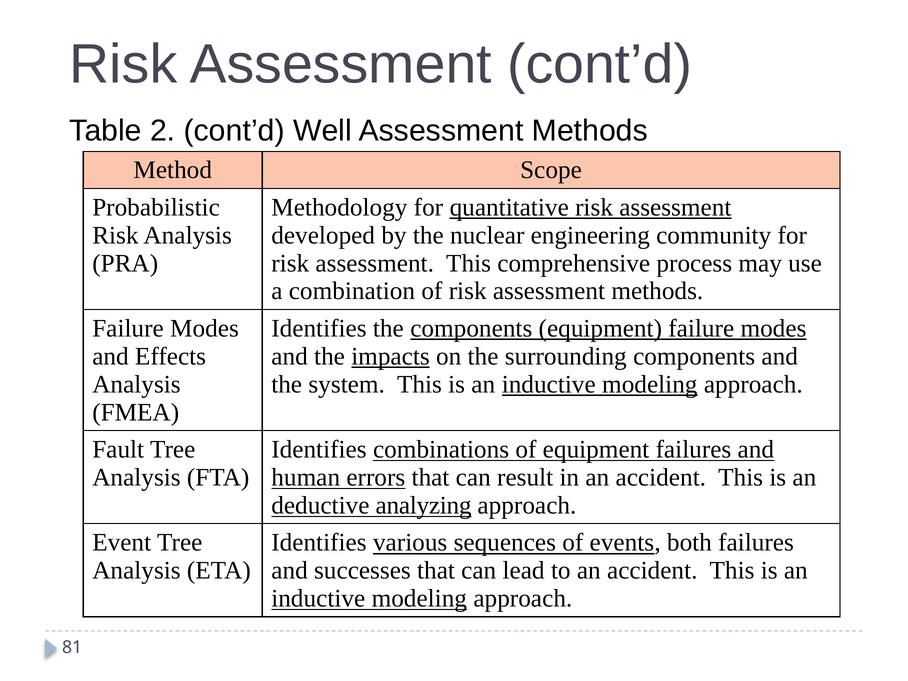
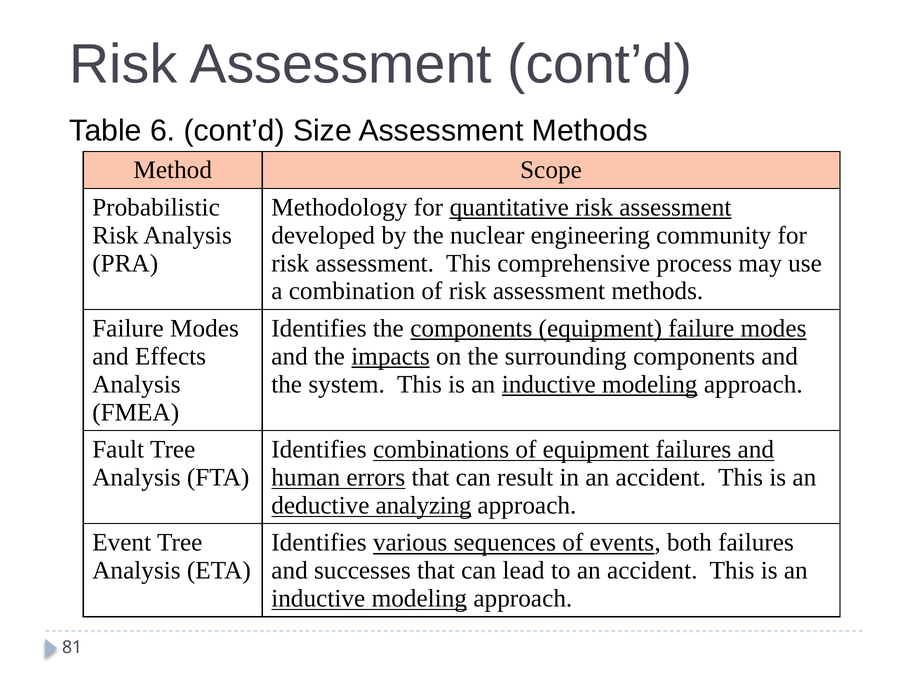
2: 2 -> 6
Well: Well -> Size
